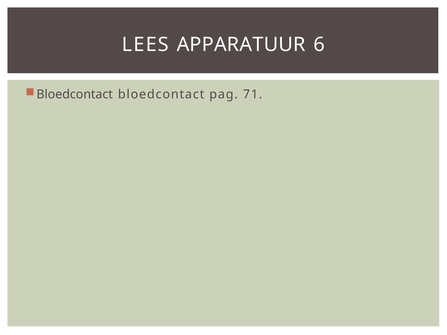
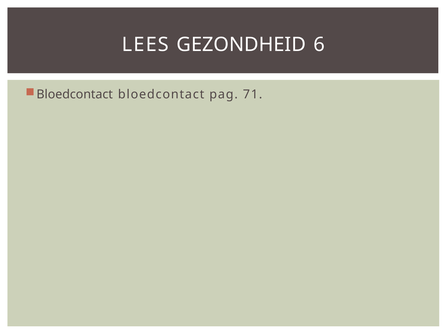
APPARATUUR: APPARATUUR -> GEZONDHEID
